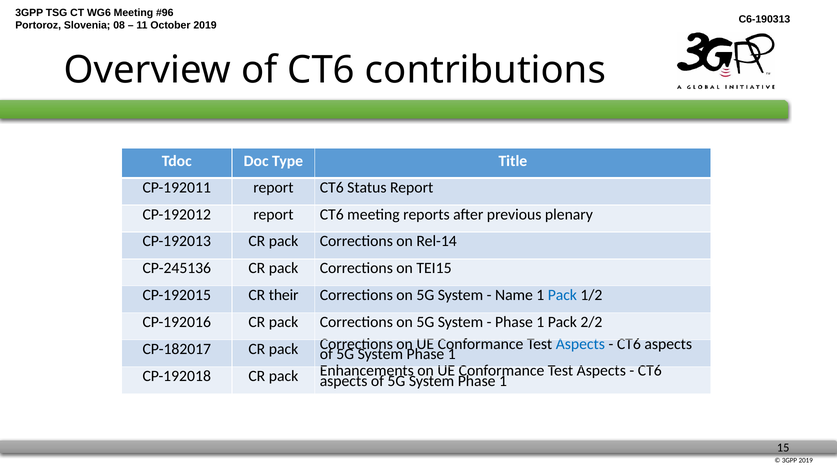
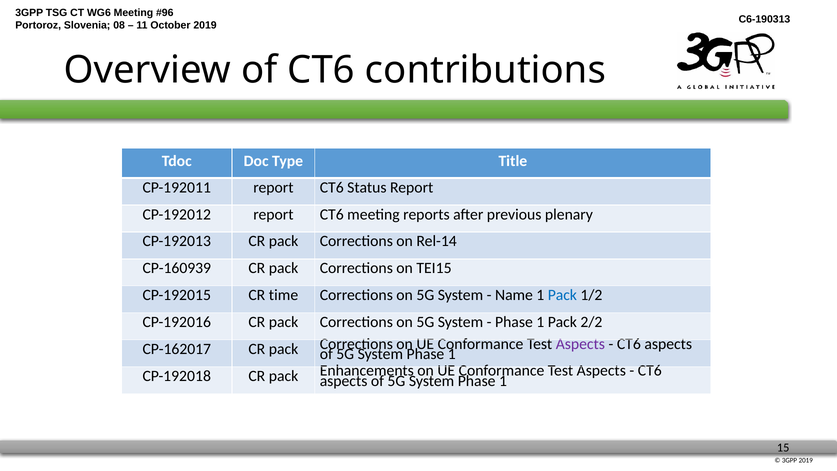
CP-245136: CP-245136 -> CP-160939
their: their -> time
CP-182017: CP-182017 -> CP-162017
Aspects at (580, 344) colour: blue -> purple
